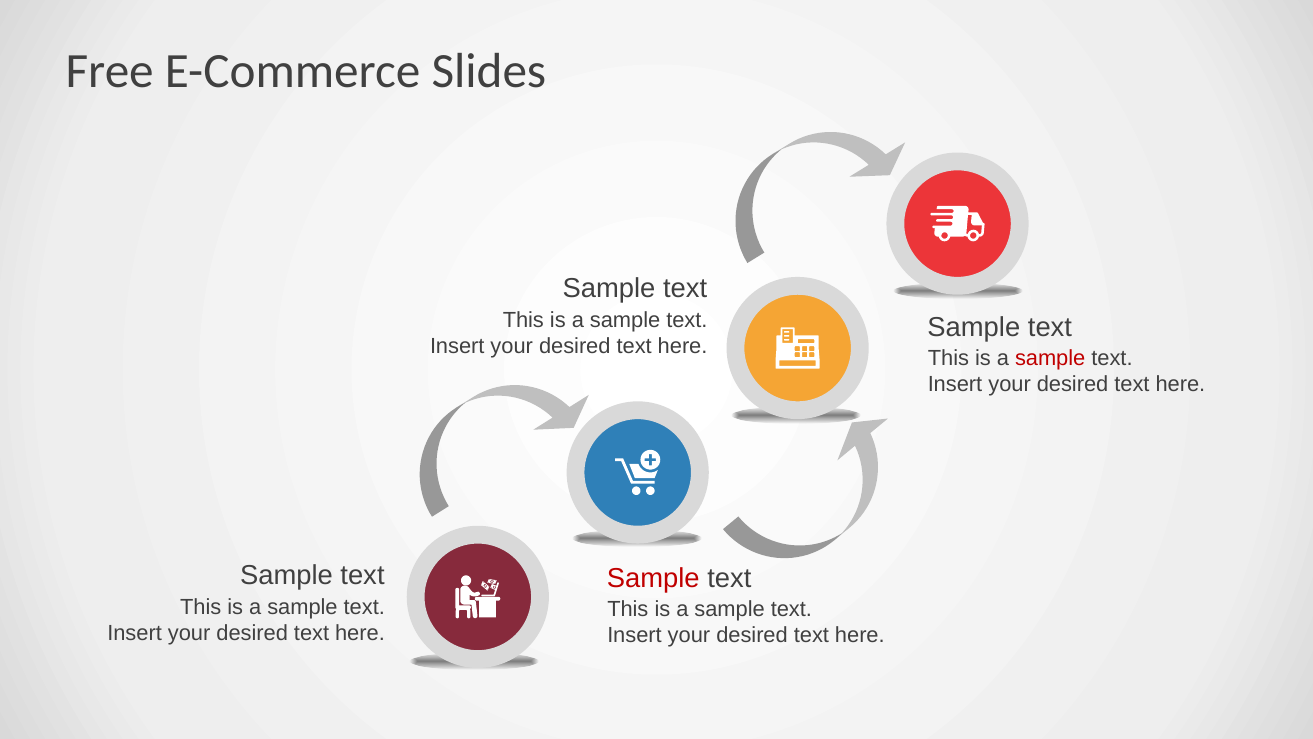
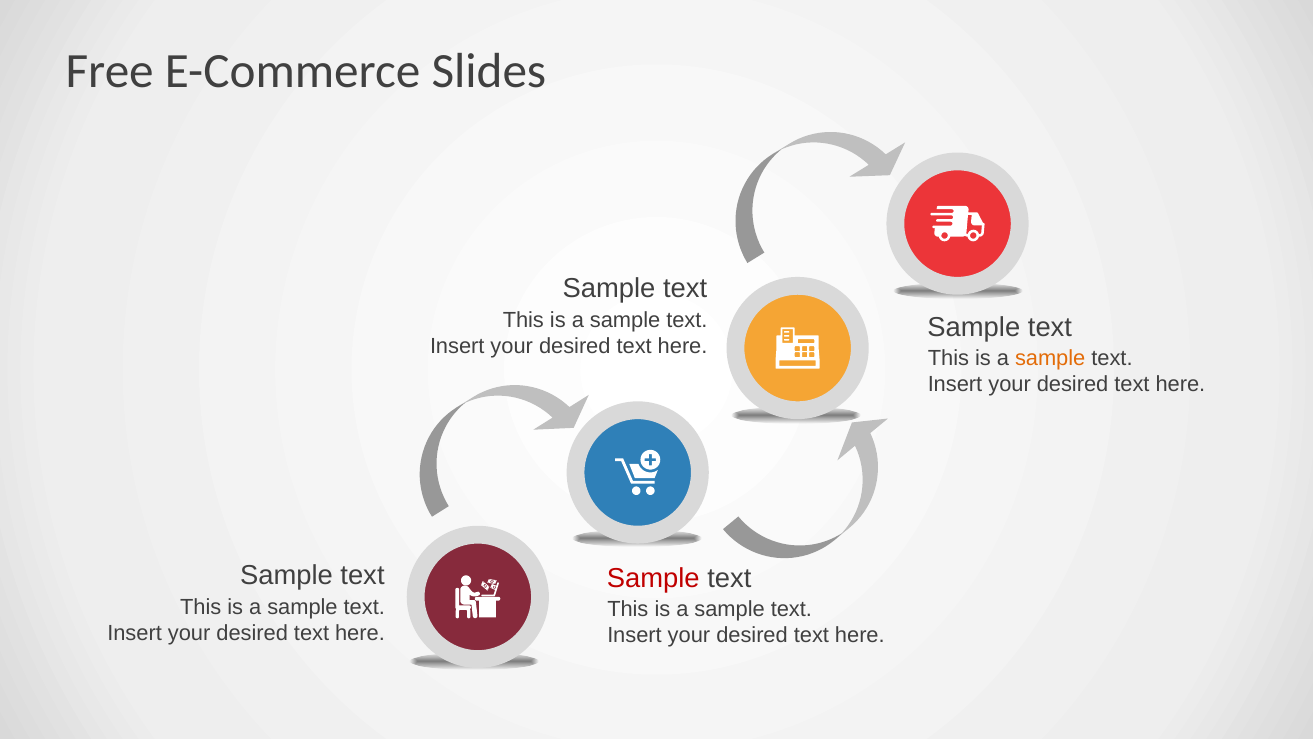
sample at (1050, 358) colour: red -> orange
